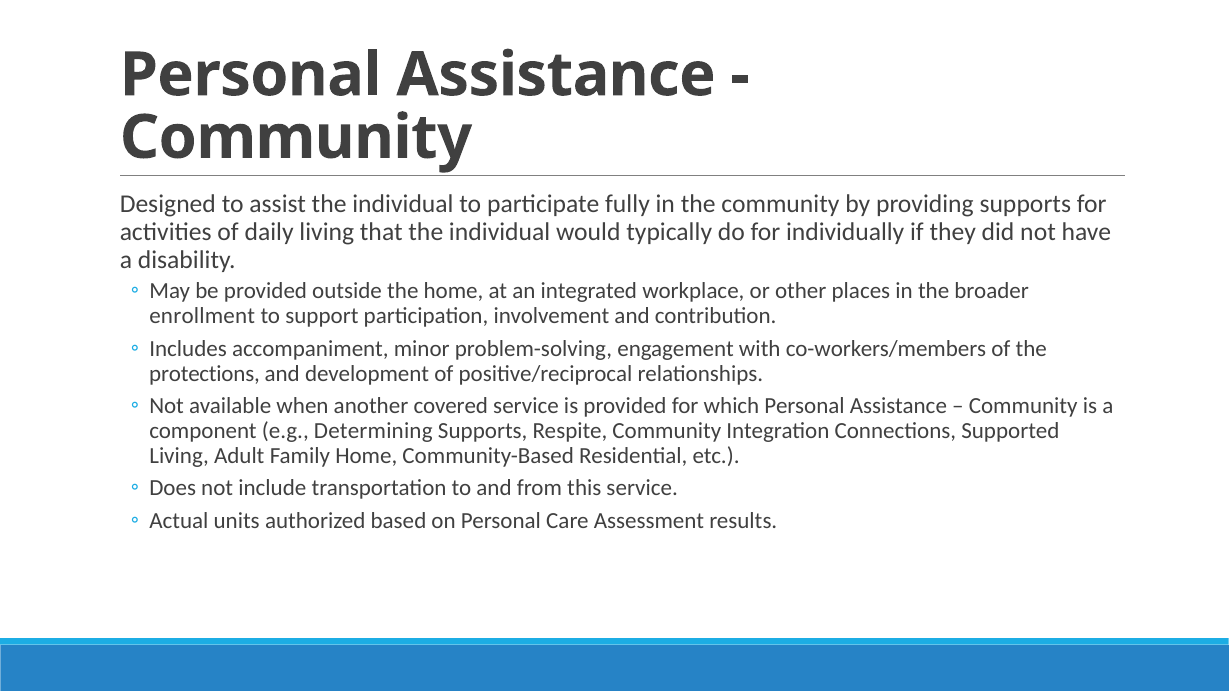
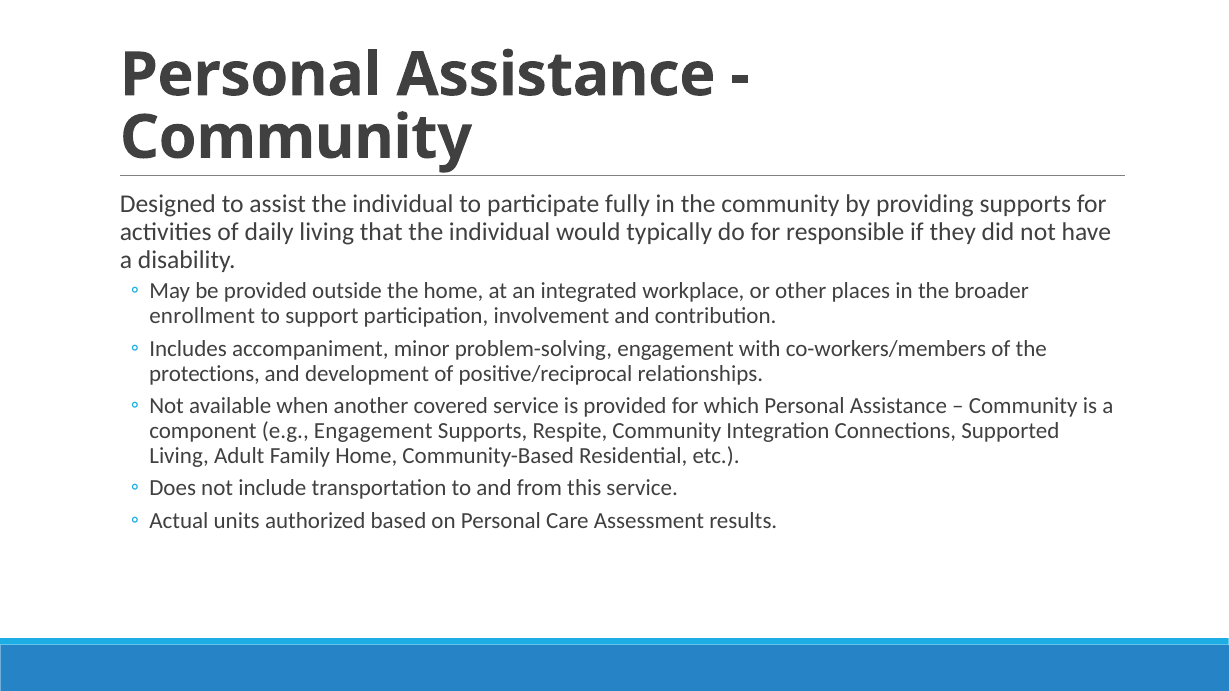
individually: individually -> responsible
e.g Determining: Determining -> Engagement
